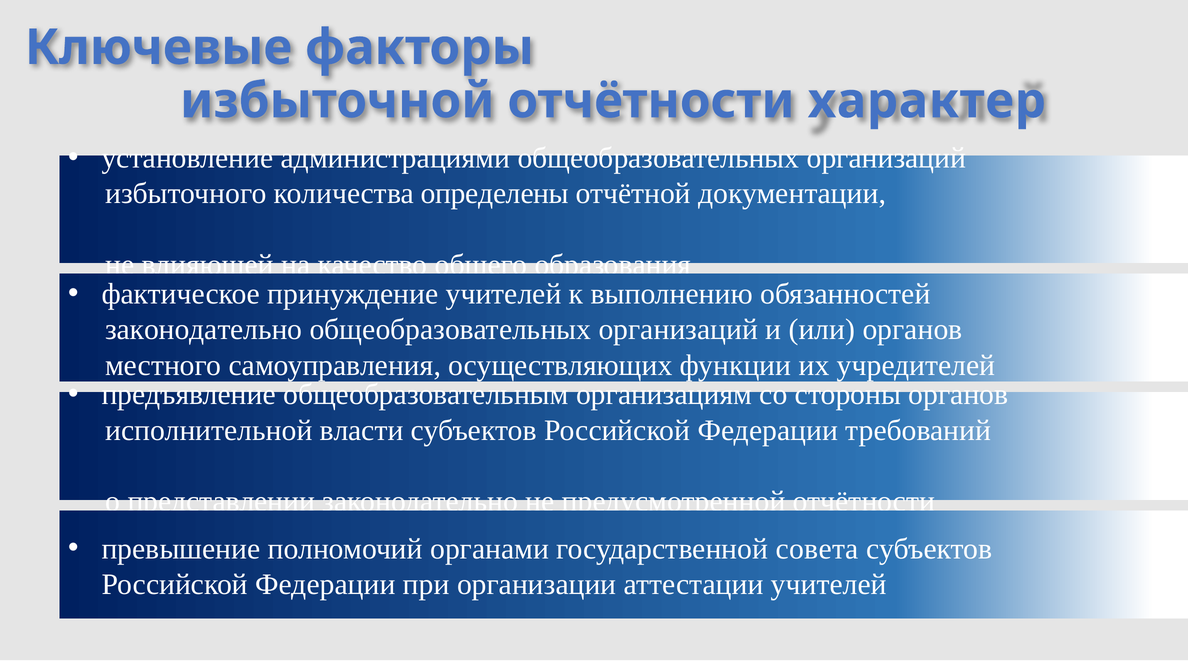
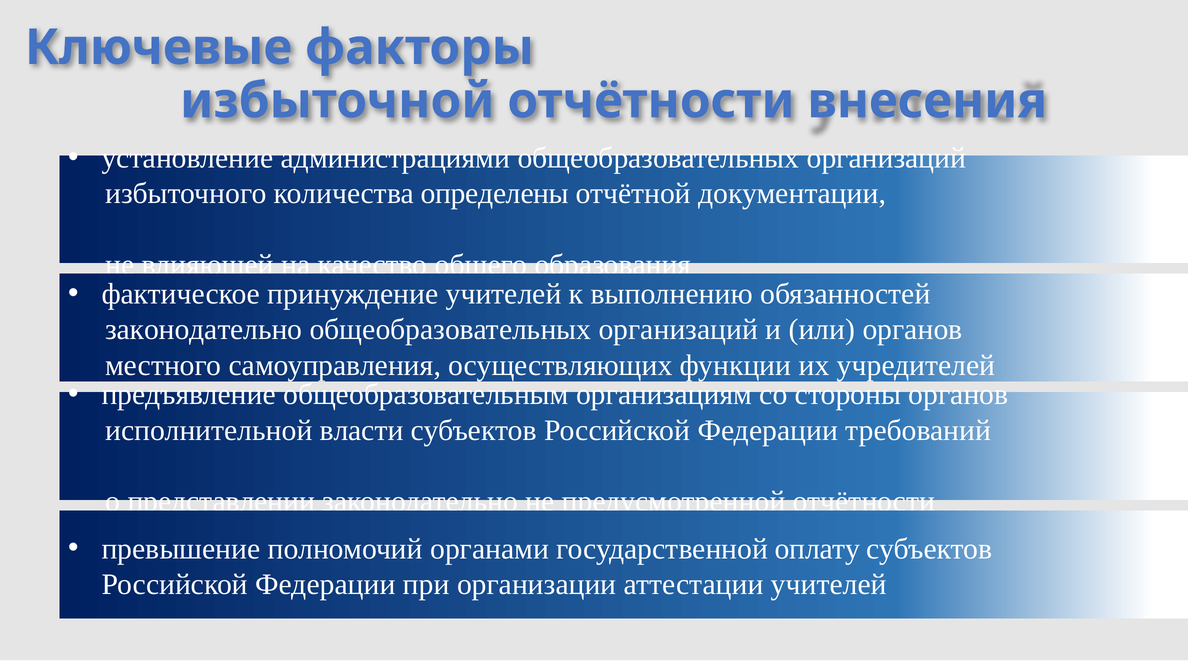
характер: характер -> внесения
совета: совета -> оплату
